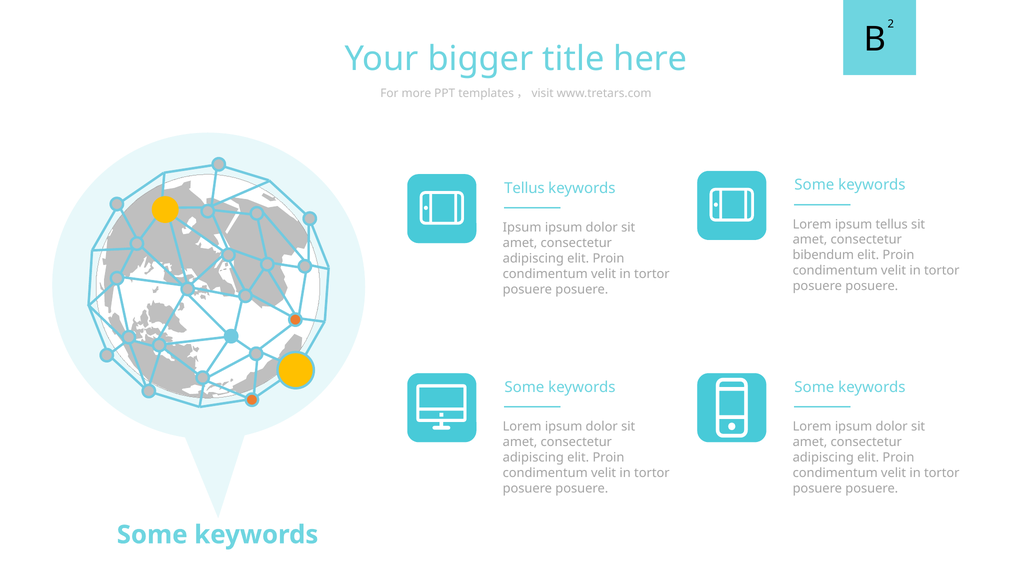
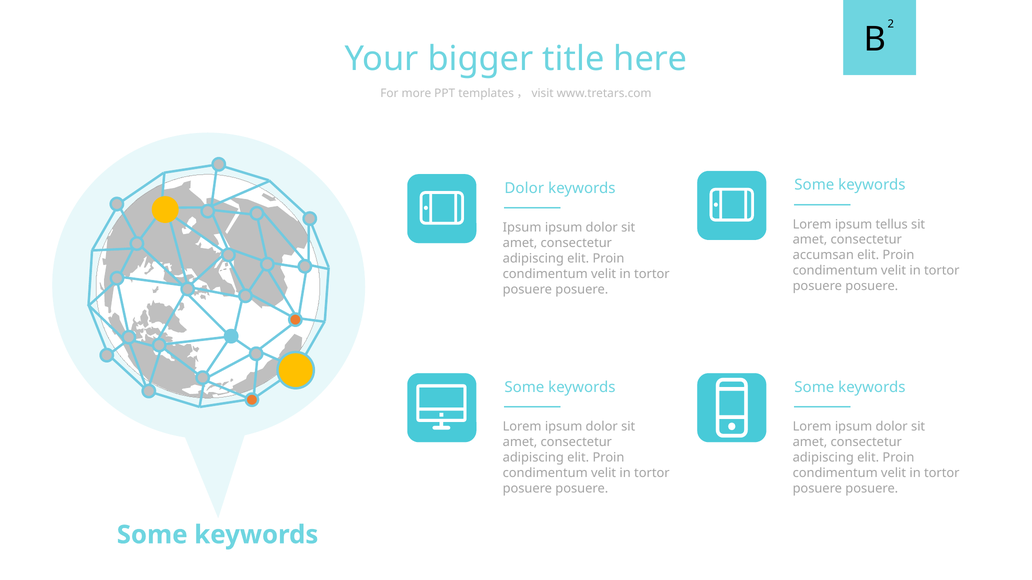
Tellus at (524, 188): Tellus -> Dolor
bibendum: bibendum -> accumsan
